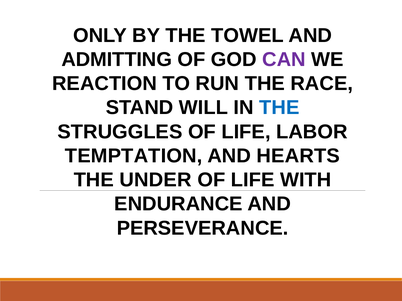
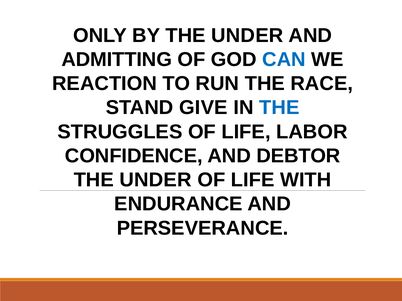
BY THE TOWEL: TOWEL -> UNDER
CAN colour: purple -> blue
WILL: WILL -> GIVE
TEMPTATION: TEMPTATION -> CONFIDENCE
HEARTS: HEARTS -> DEBTOR
